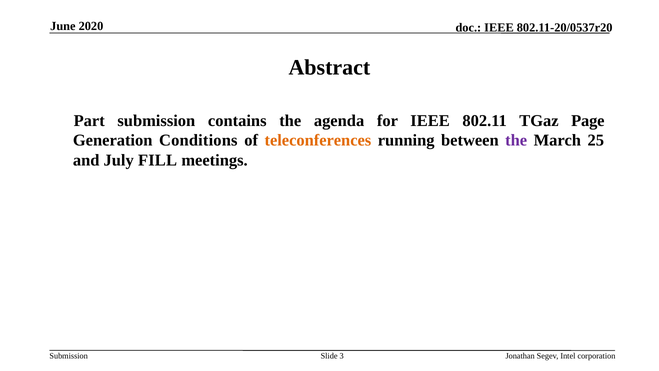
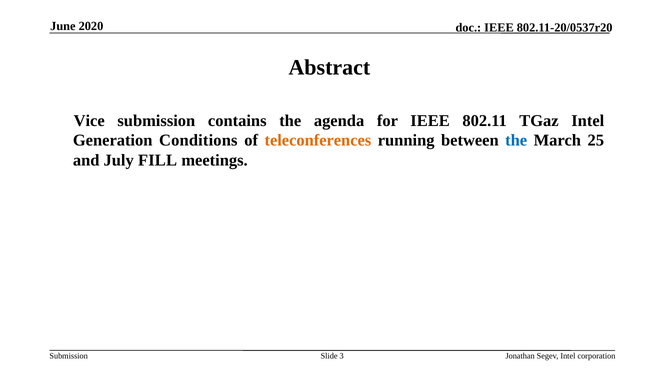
Part: Part -> Vice
TGaz Page: Page -> Intel
the at (516, 140) colour: purple -> blue
